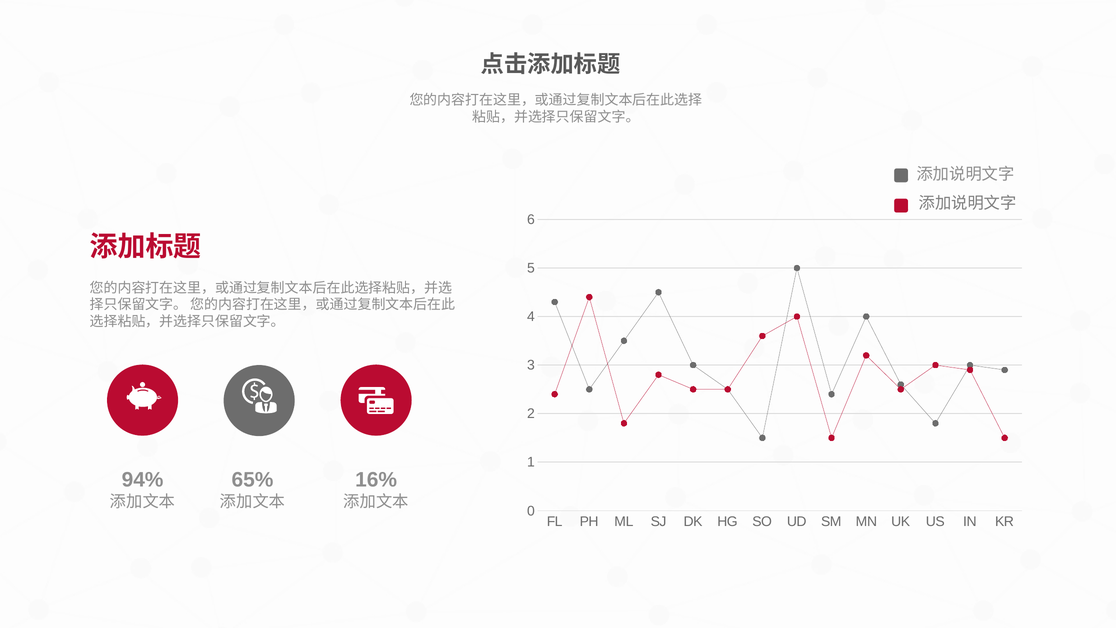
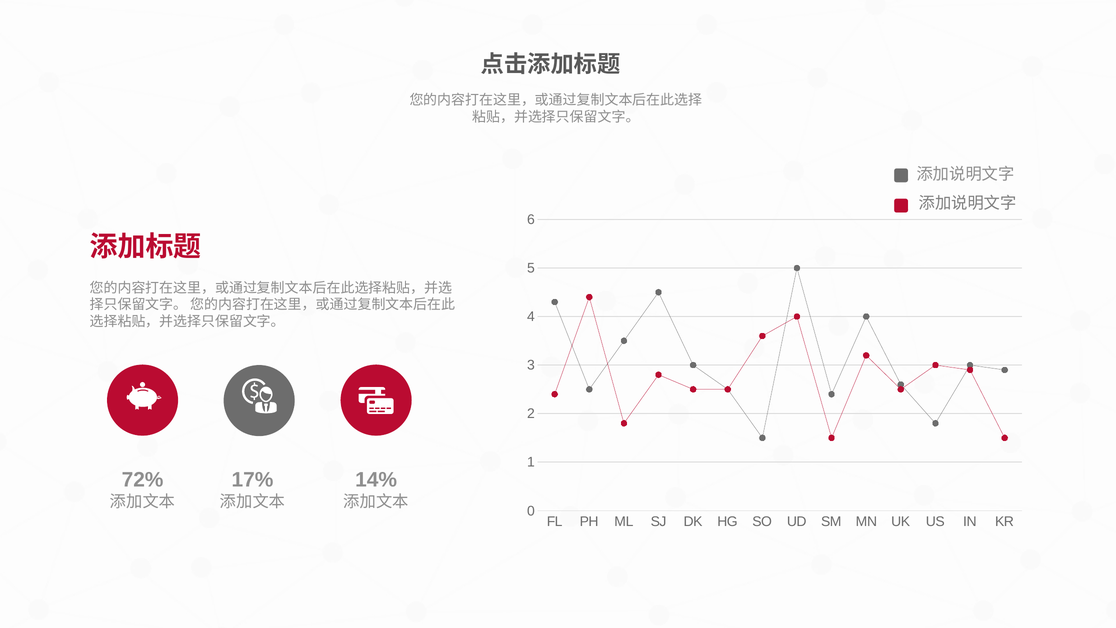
94%: 94% -> 72%
65%: 65% -> 17%
16%: 16% -> 14%
